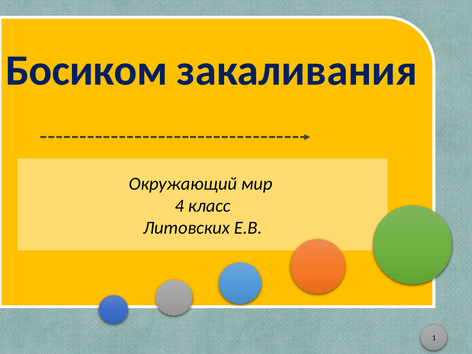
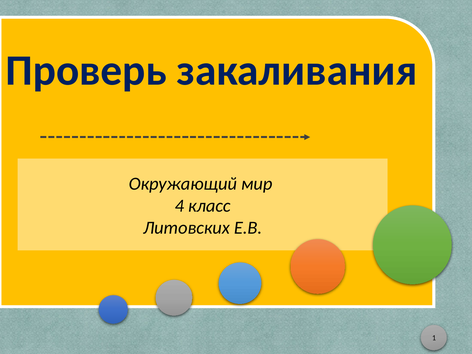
Босиком: Босиком -> Проверь
